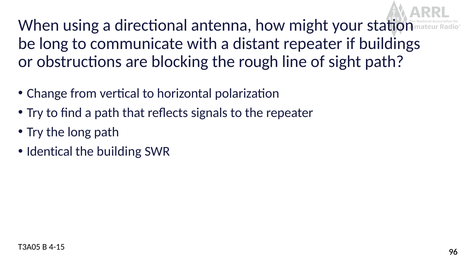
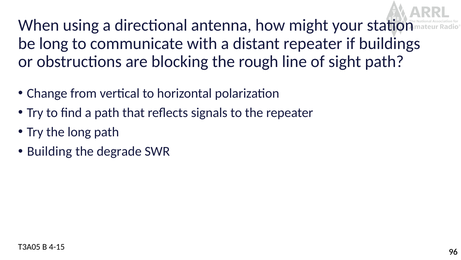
Identical: Identical -> Building
building: building -> degrade
